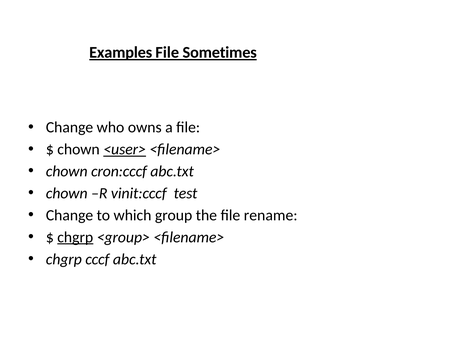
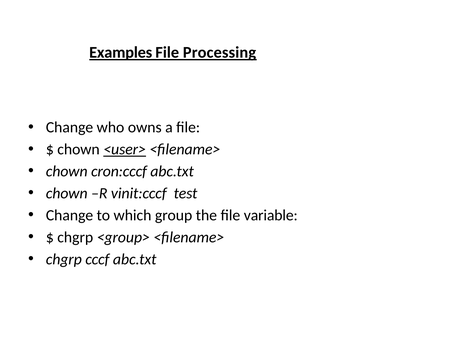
Sometimes: Sometimes -> Processing
rename: rename -> variable
chgrp at (75, 237) underline: present -> none
